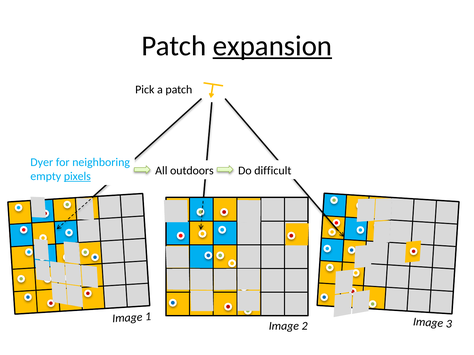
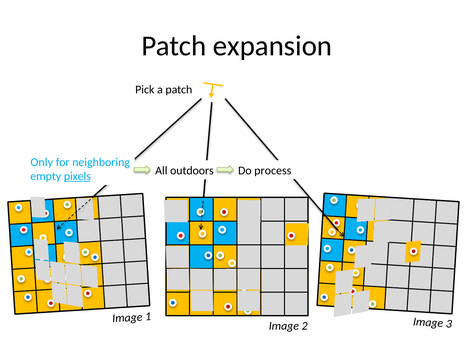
expansion underline: present -> none
Dyer: Dyer -> Only
difficult: difficult -> process
